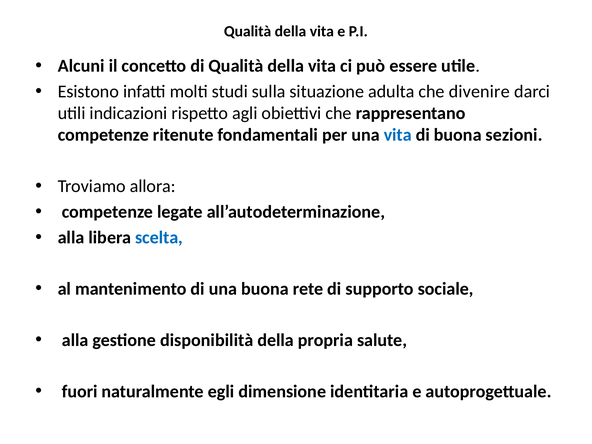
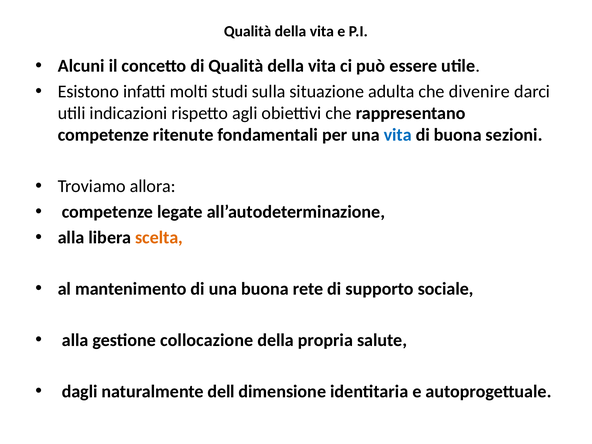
scelta colour: blue -> orange
disponibilità: disponibilità -> collocazione
fuori: fuori -> dagli
egli: egli -> dell
